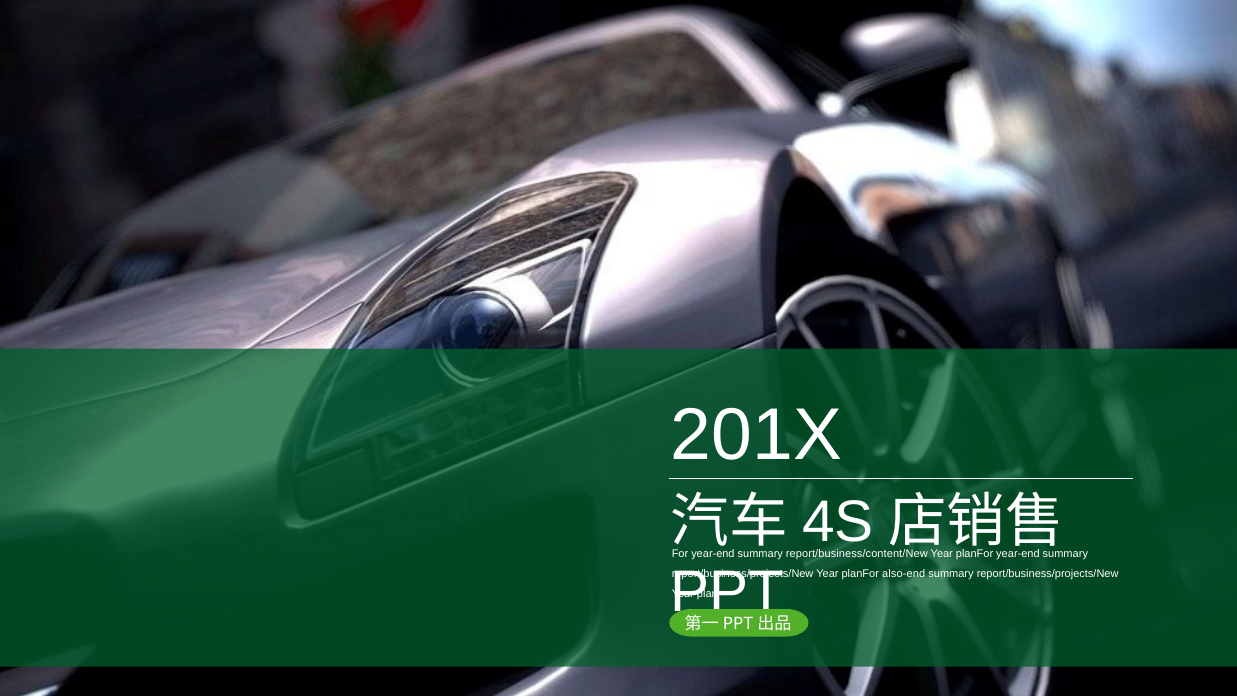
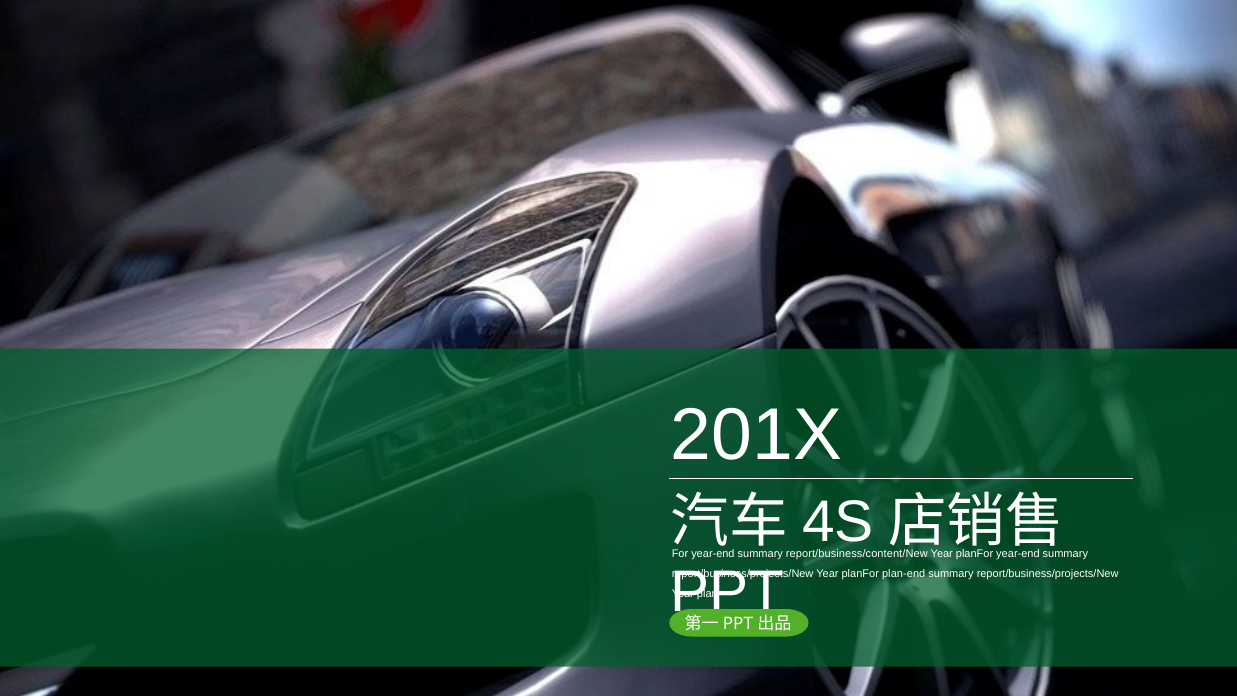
also-end: also-end -> plan-end
